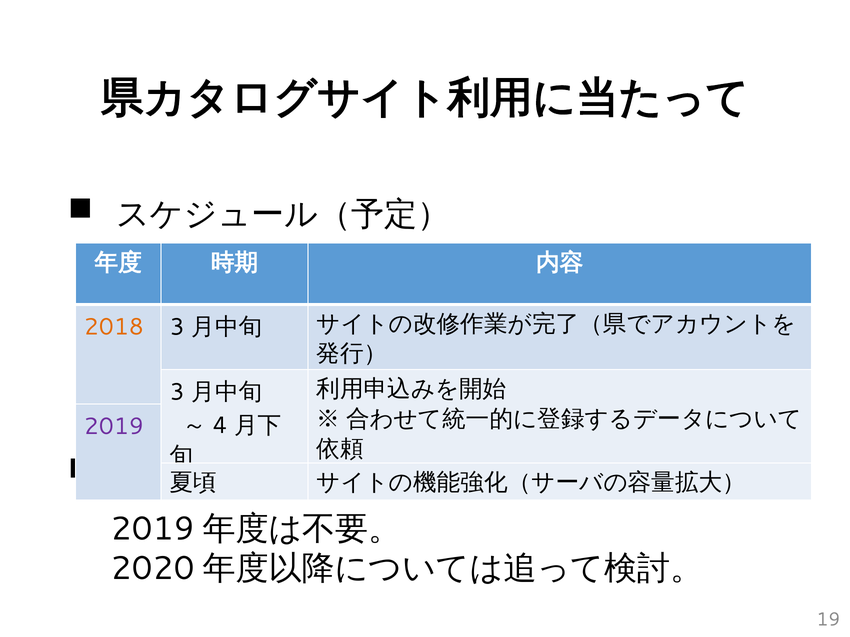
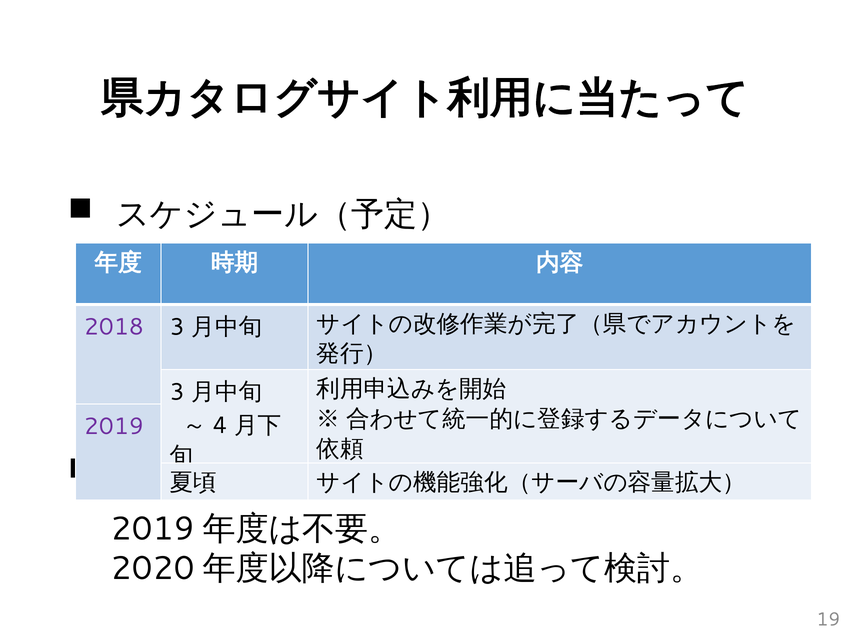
2018 colour: orange -> purple
